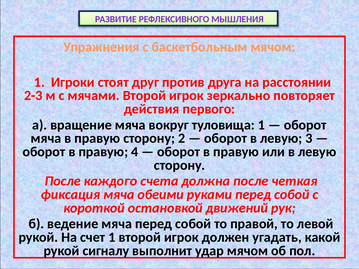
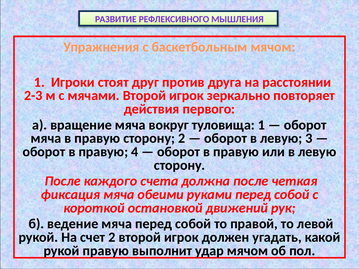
счет 1: 1 -> 2
рукой сигналу: сигналу -> правую
